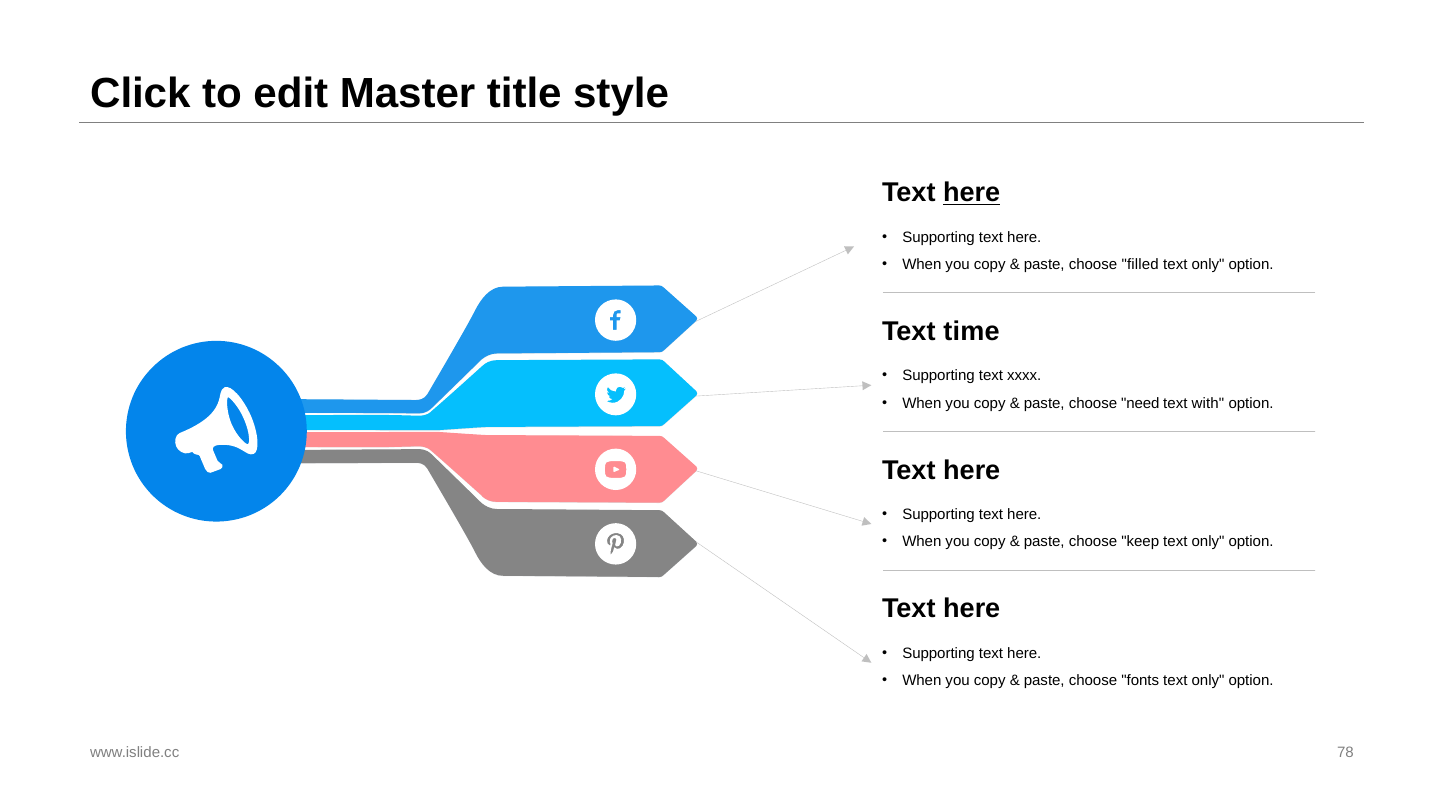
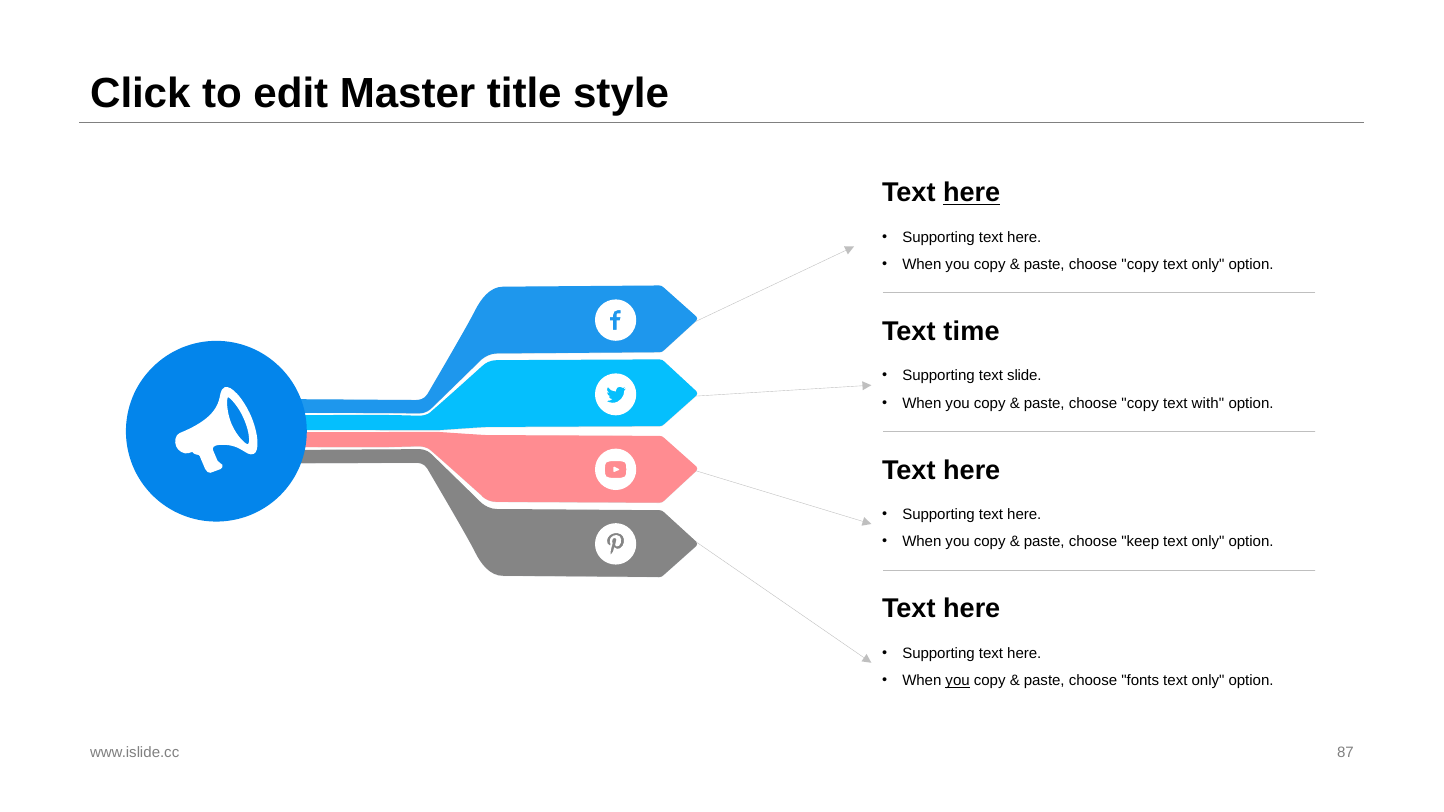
filled at (1140, 264): filled -> copy
xxxx: xxxx -> slide
need at (1140, 403): need -> copy
you at (958, 681) underline: none -> present
78: 78 -> 87
